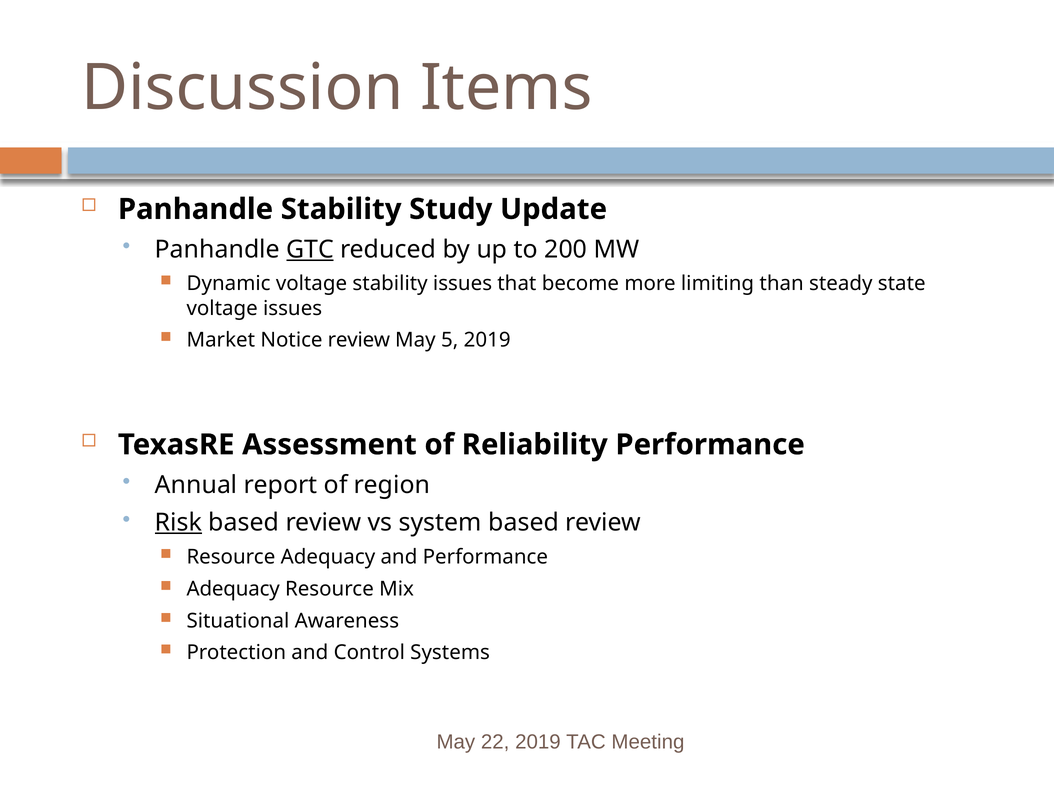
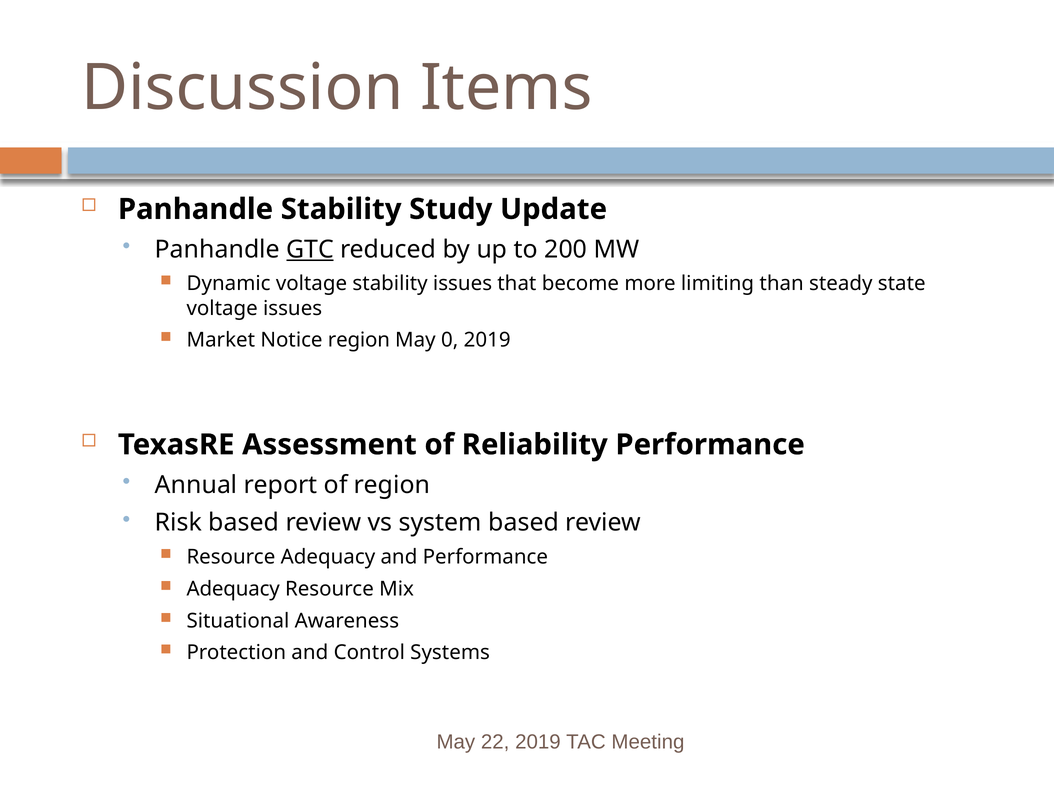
Notice review: review -> region
5: 5 -> 0
Risk underline: present -> none
